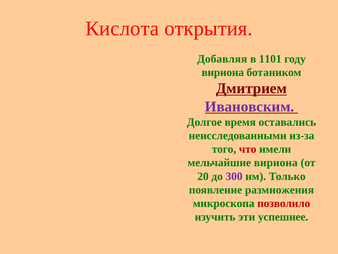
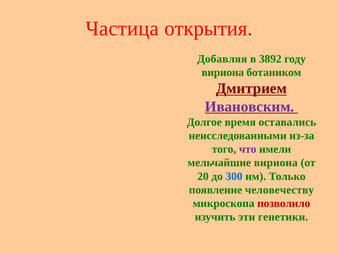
Кислота: Кислота -> Частица
1101: 1101 -> 3892
что colour: red -> purple
300 colour: purple -> blue
размножения: размножения -> человечеству
успешнее: успешнее -> генетики
